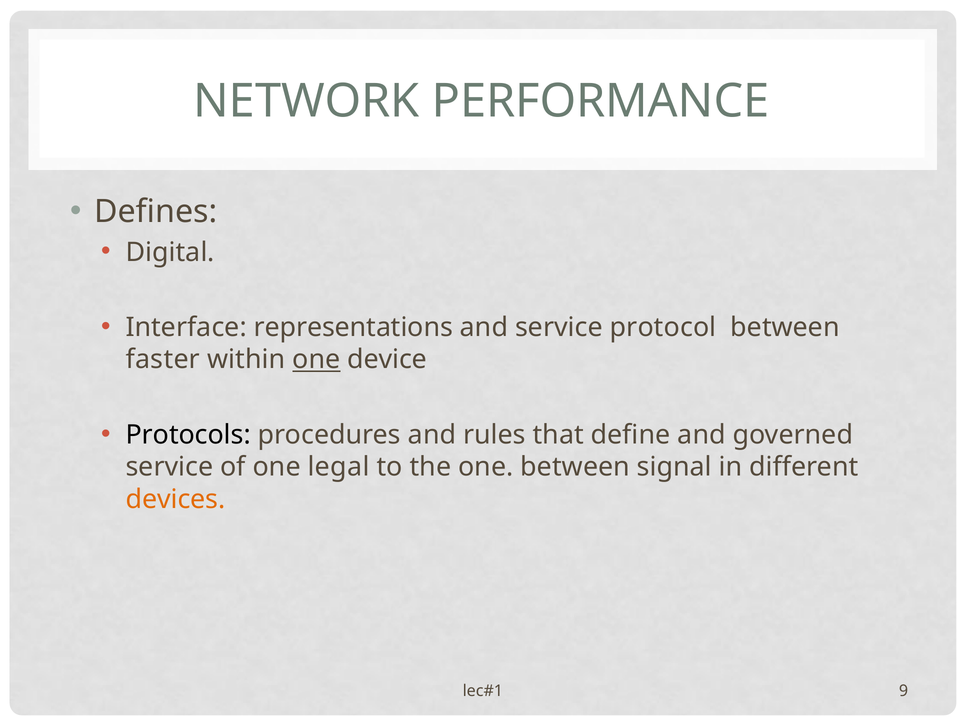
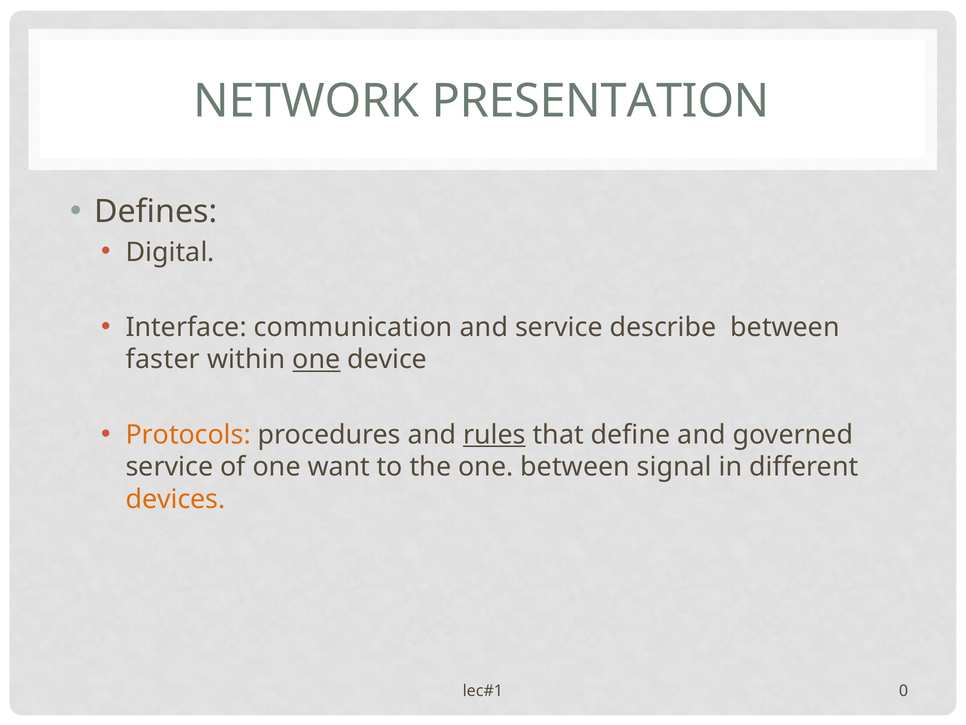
PERFORMANCE: PERFORMANCE -> PRESENTATION
representations: representations -> communication
protocol: protocol -> describe
Protocols colour: black -> orange
rules underline: none -> present
legal: legal -> want
9: 9 -> 0
